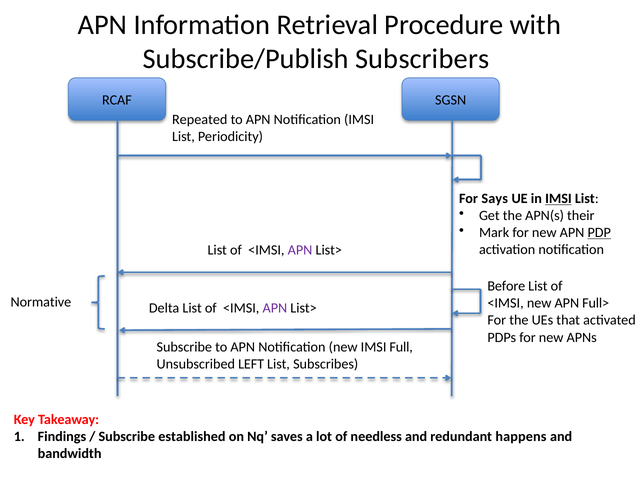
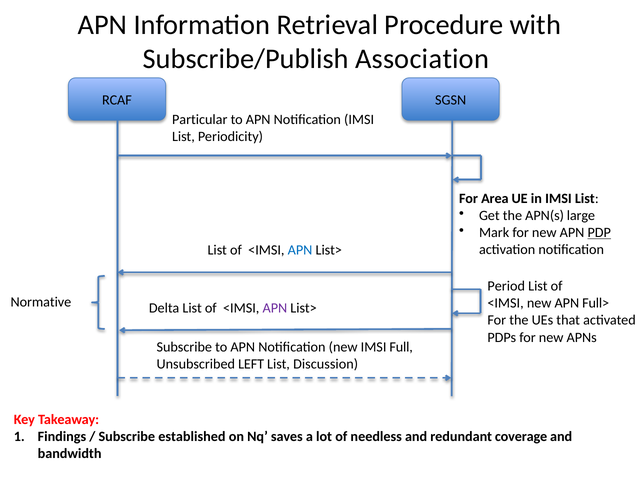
Subscribers: Subscribers -> Association
Repeated: Repeated -> Particular
Says: Says -> Area
IMSI at (558, 199) underline: present -> none
their: their -> large
APN at (300, 250) colour: purple -> blue
Before: Before -> Period
Subscribes: Subscribes -> Discussion
happens: happens -> coverage
